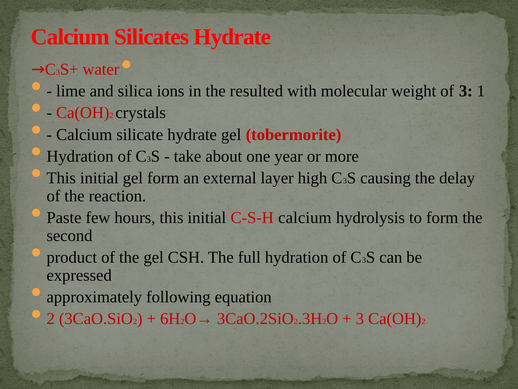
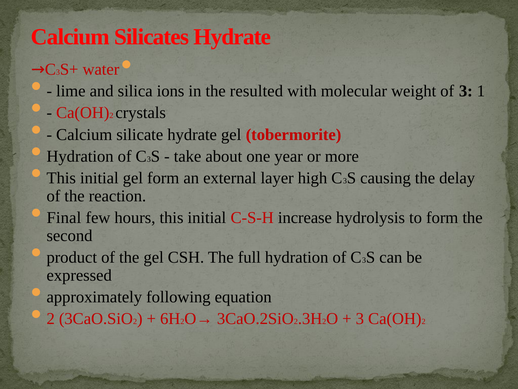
Paste: Paste -> Final
C-S-H calcium: calcium -> increase
